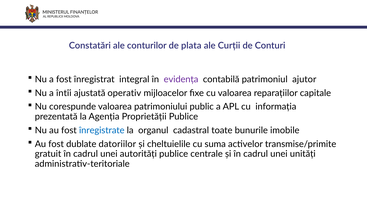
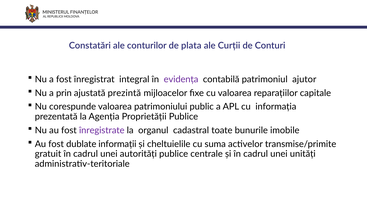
întîi: întîi -> prin
operativ: operativ -> prezintă
înregistrate colour: blue -> purple
datoriilor: datoriilor -> informații
